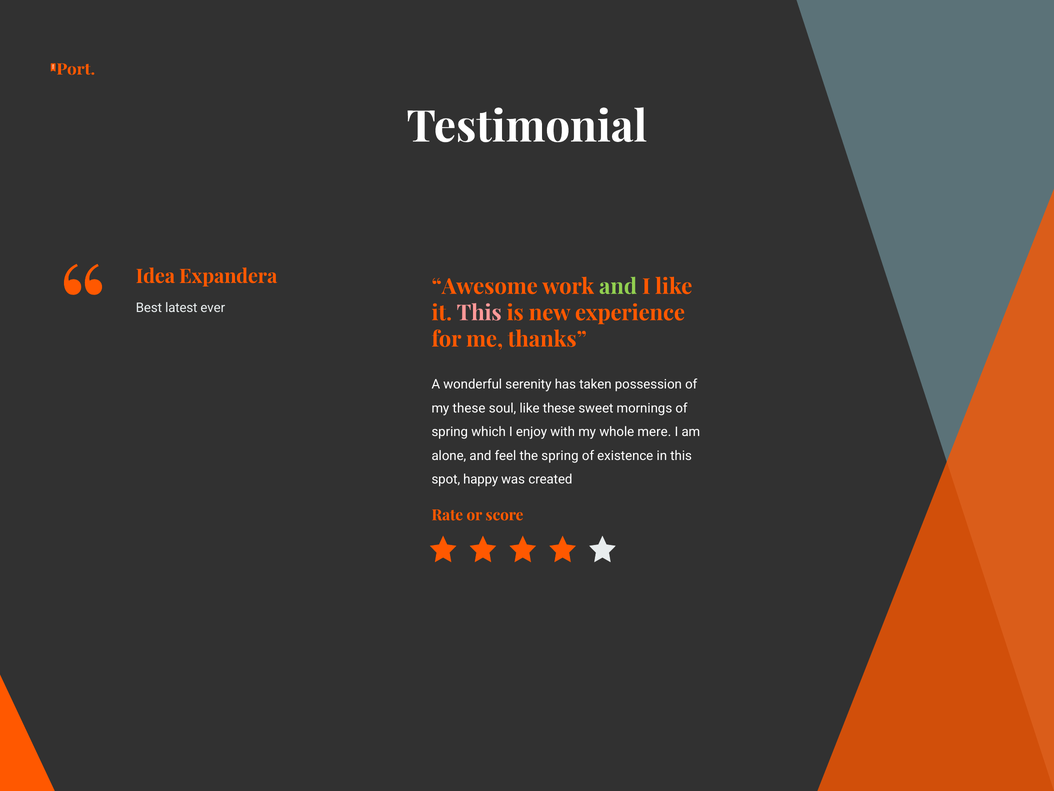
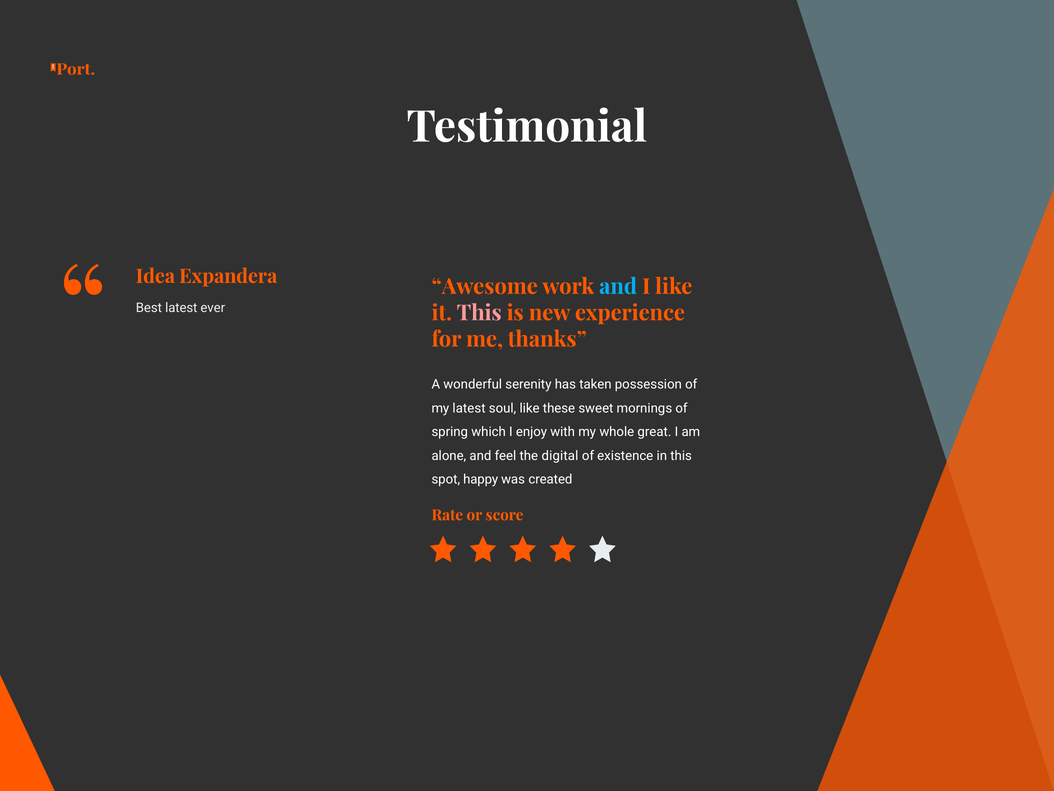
and at (618, 286) colour: light green -> light blue
my these: these -> latest
mere: mere -> great
the spring: spring -> digital
